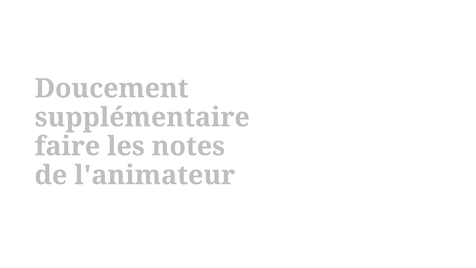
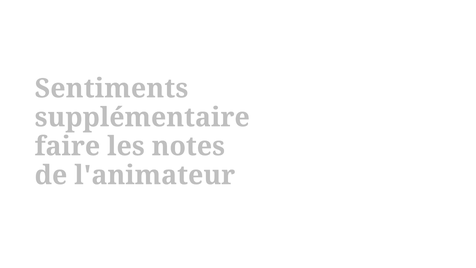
Doucement: Doucement -> Sentiments
